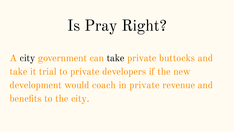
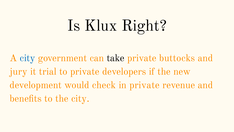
Pray: Pray -> Klux
city at (28, 58) colour: black -> blue
take at (19, 71): take -> jury
coach: coach -> check
